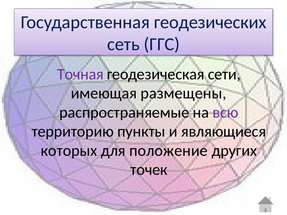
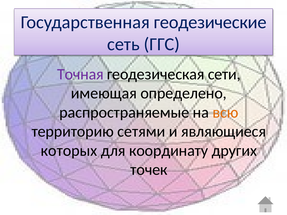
геодезических: геодезических -> геодезические
размещены: размещены -> определено
всю colour: purple -> orange
пункты: пункты -> сетями
положение: положение -> координату
